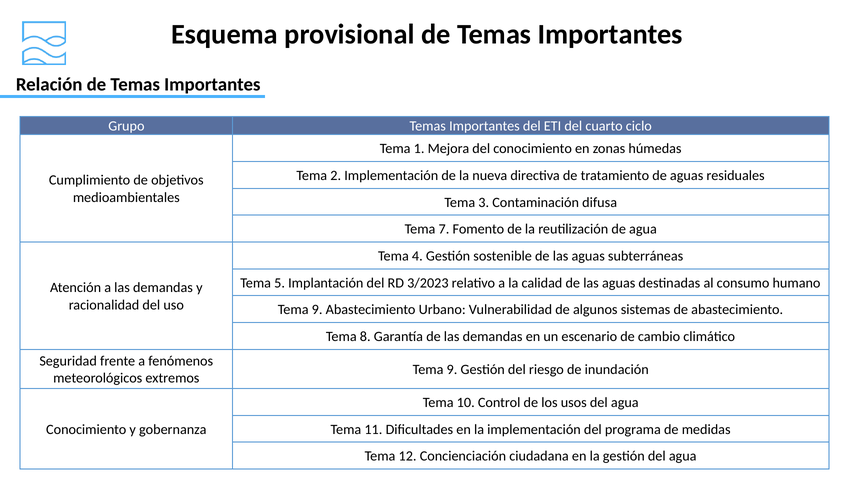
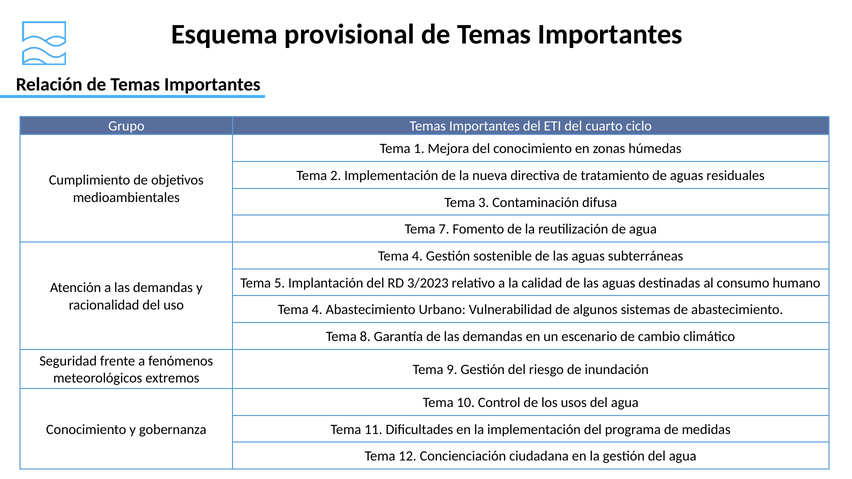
9 at (317, 310): 9 -> 4
